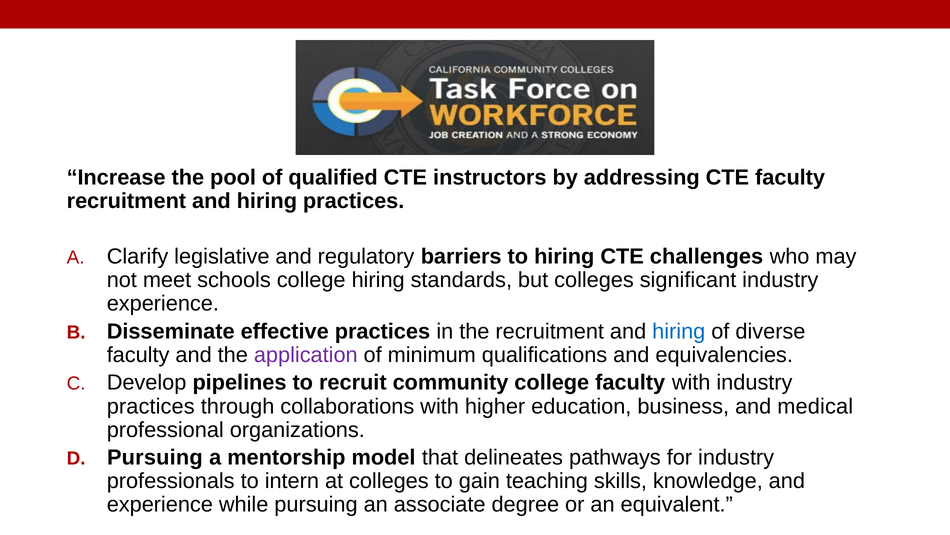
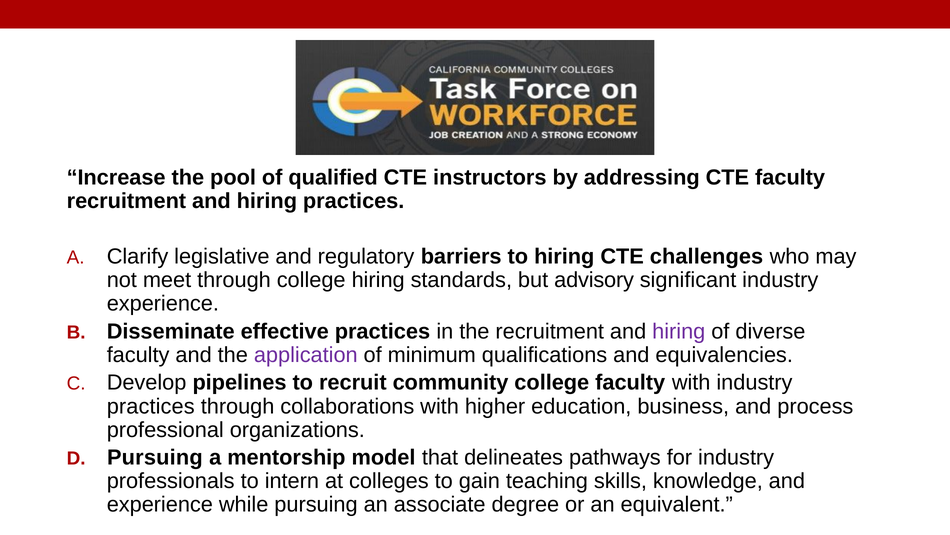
meet schools: schools -> through
but colleges: colleges -> advisory
hiring at (679, 331) colour: blue -> purple
medical: medical -> process
